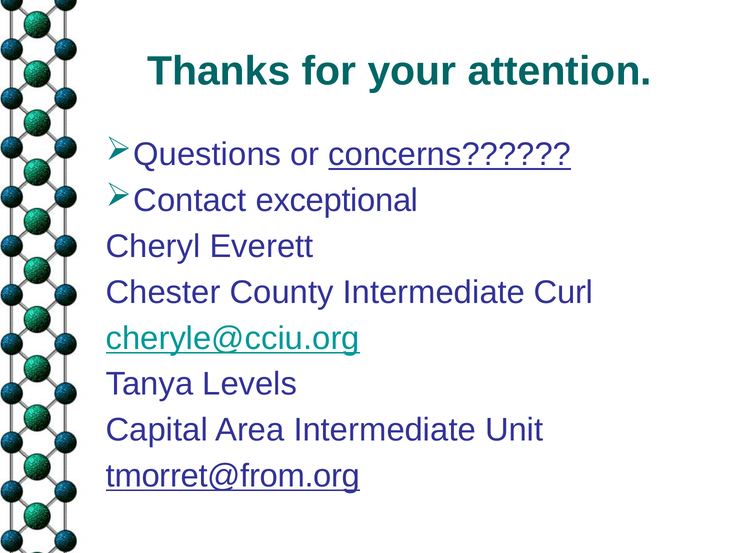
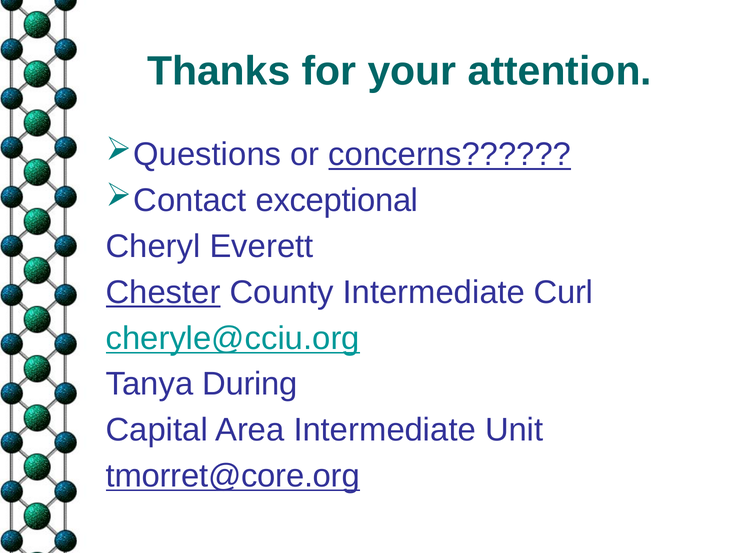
Chester underline: none -> present
Levels: Levels -> During
tmorret@from.org: tmorret@from.org -> tmorret@core.org
